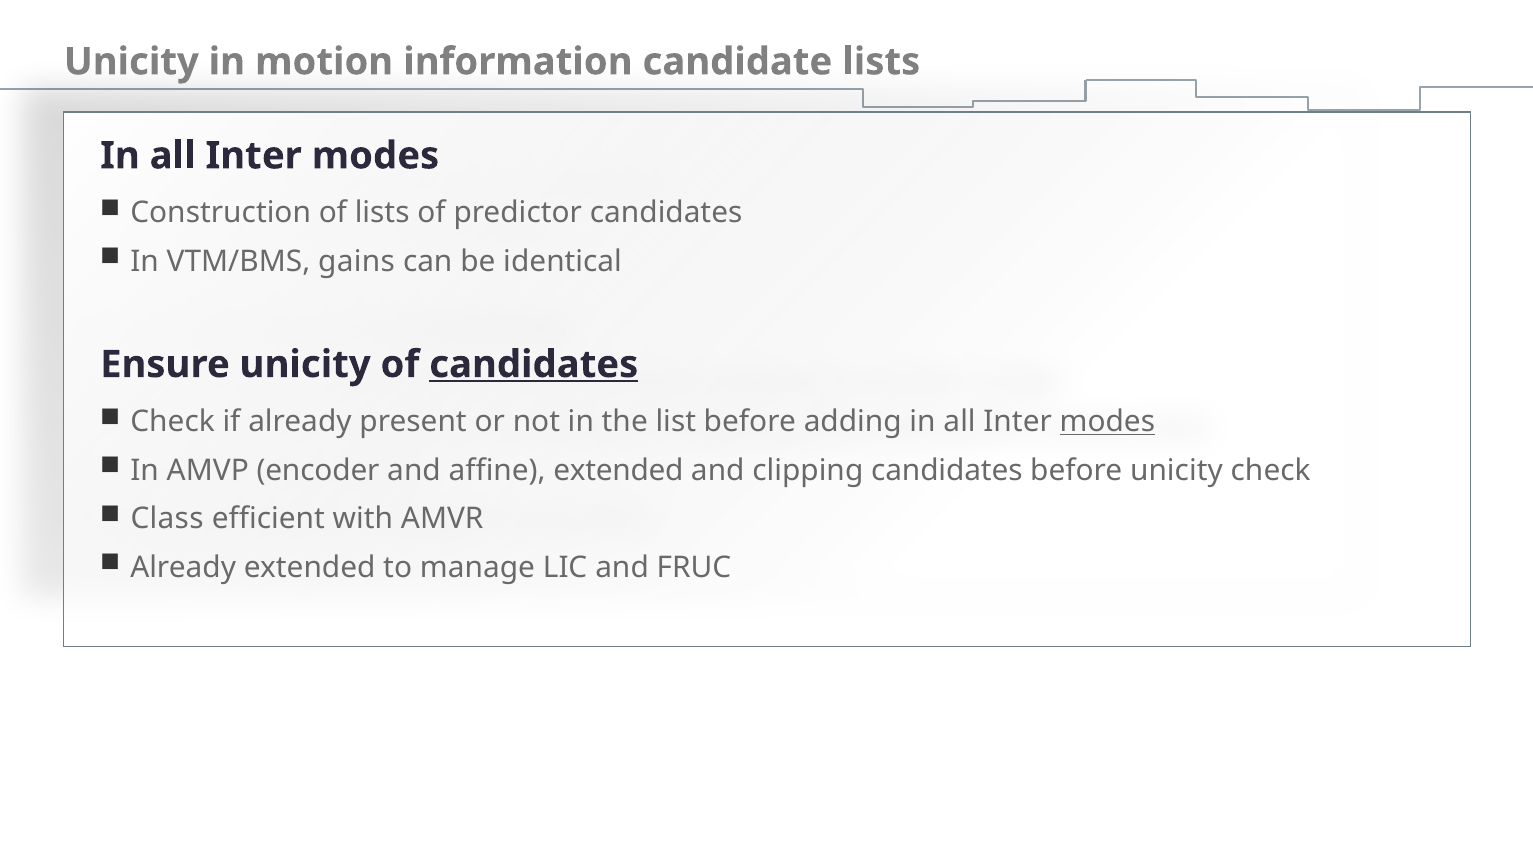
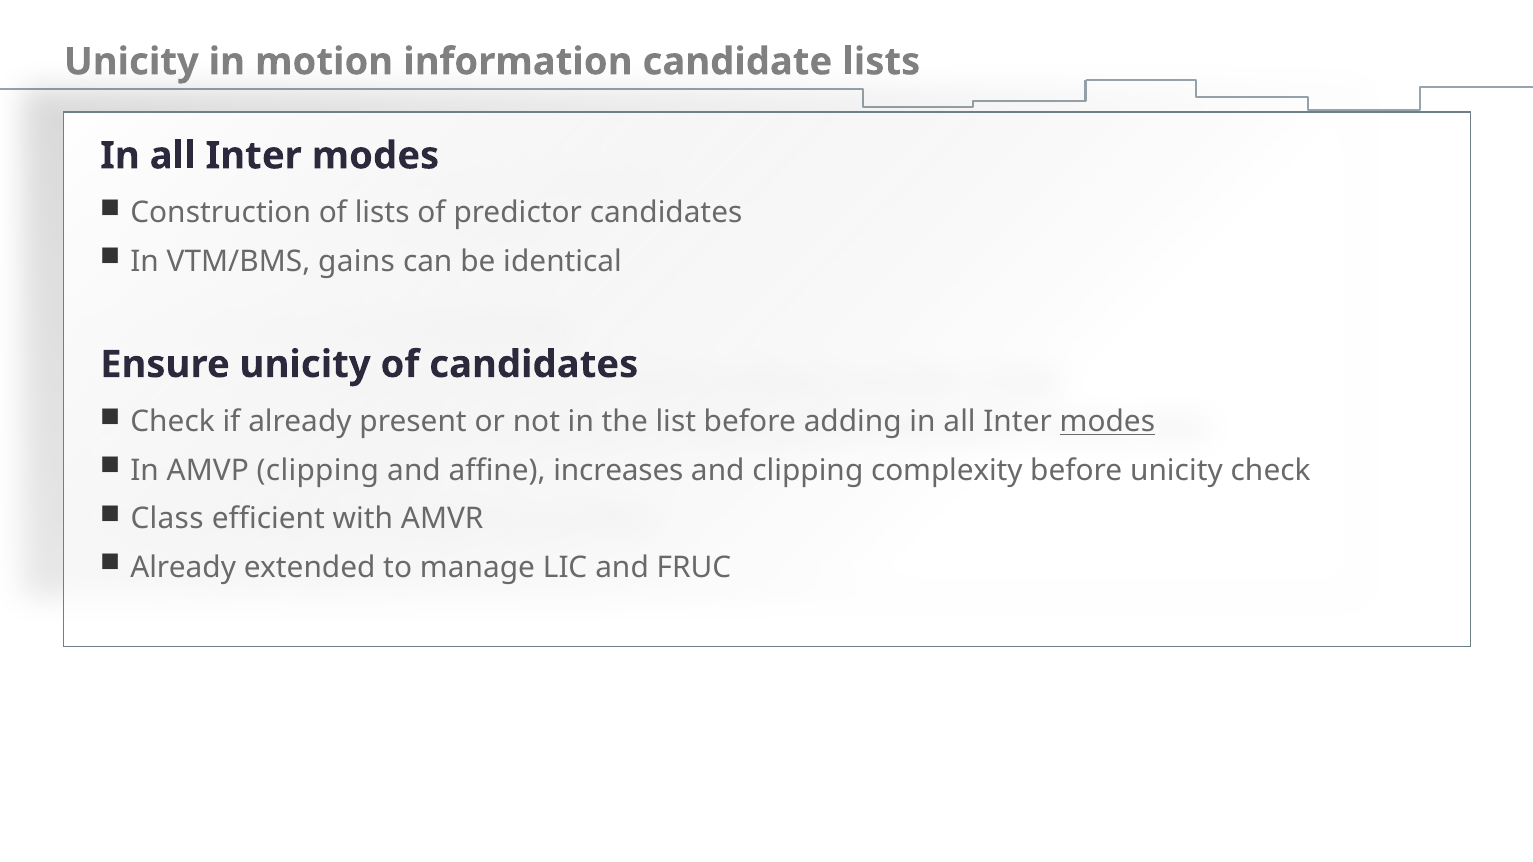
candidates at (534, 365) underline: present -> none
AMVP encoder: encoder -> clipping
affine extended: extended -> increases
clipping candidates: candidates -> complexity
